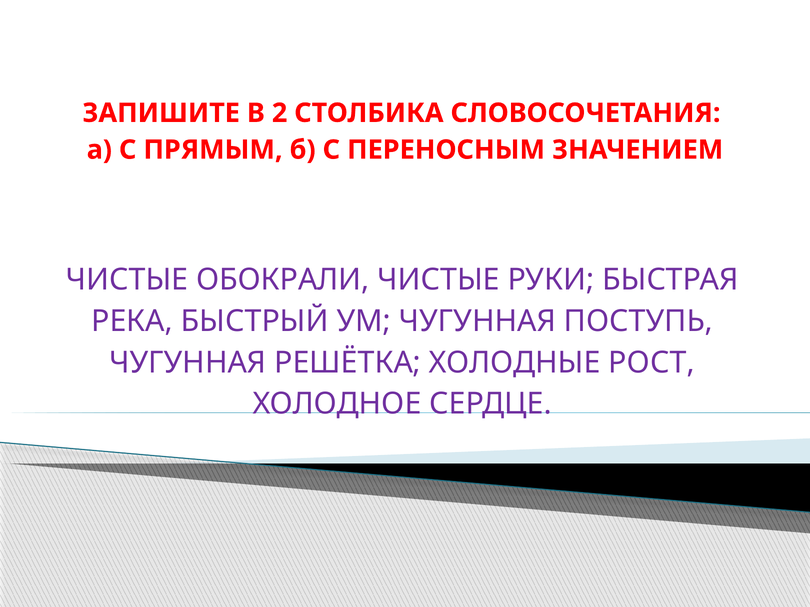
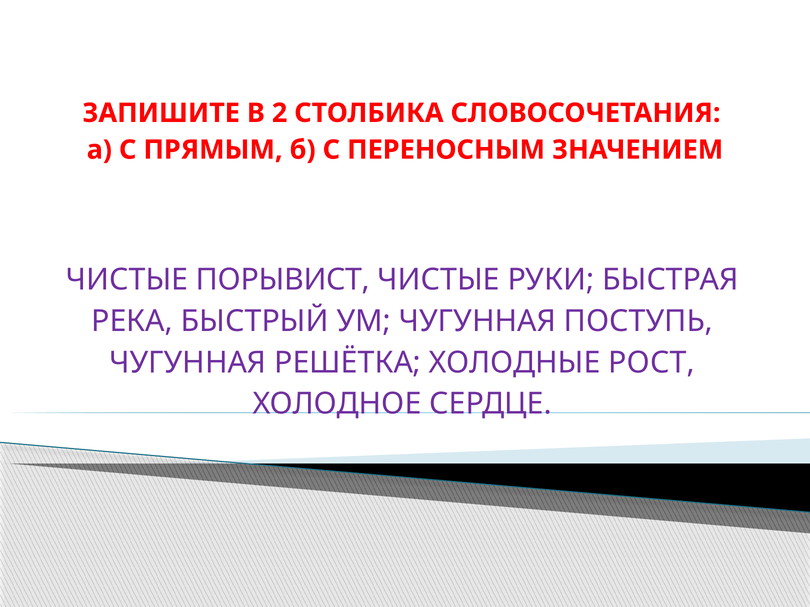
ОБОКРАЛИ: ОБОКРАЛИ -> ПОРЫВИСТ
